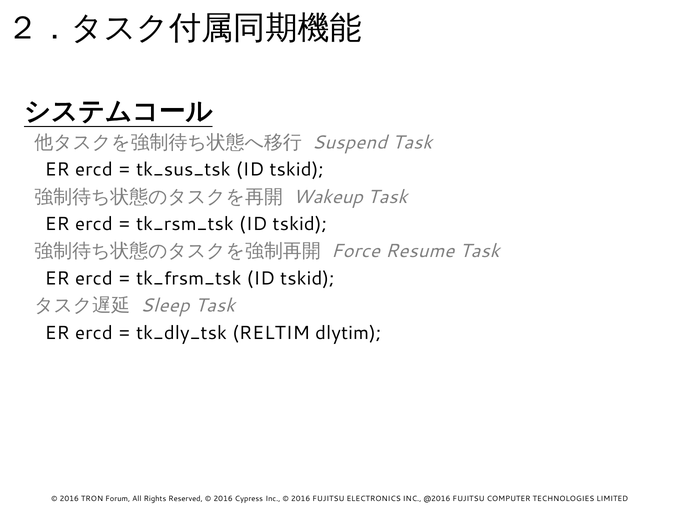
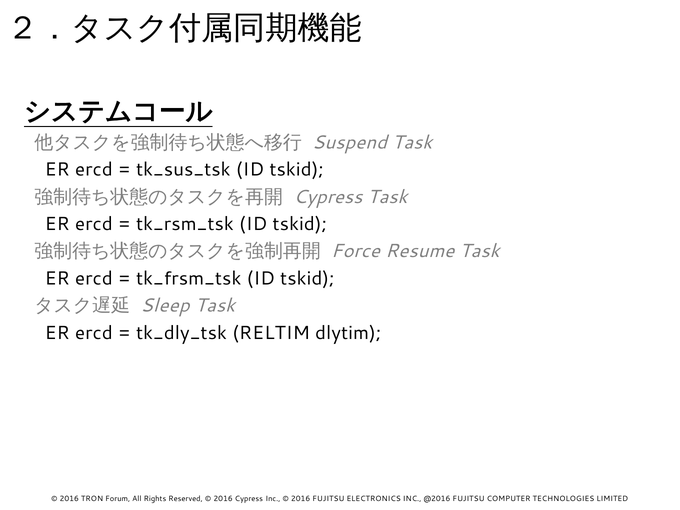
Wakeup at (328, 197): Wakeup -> Cypress
